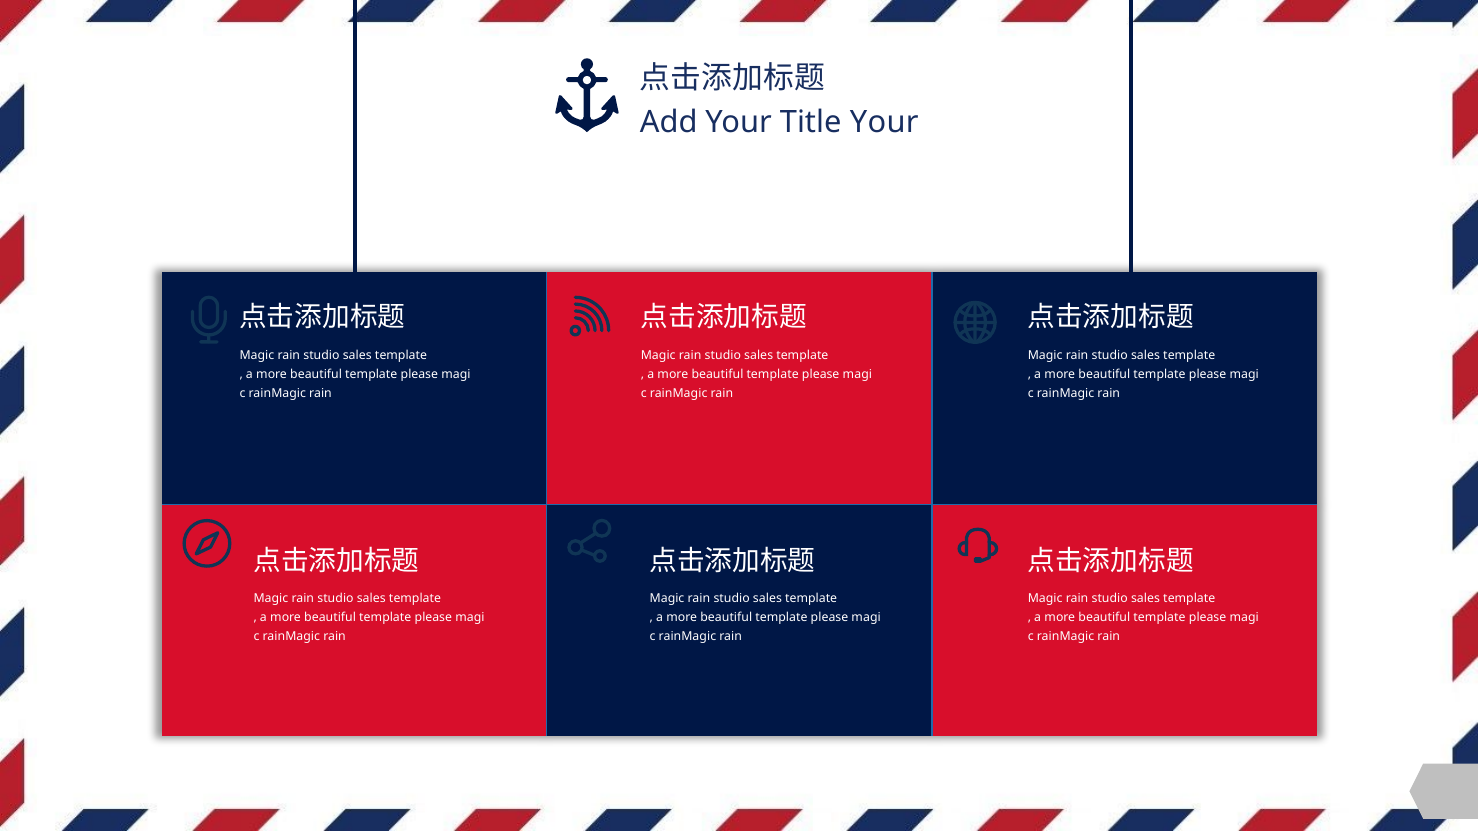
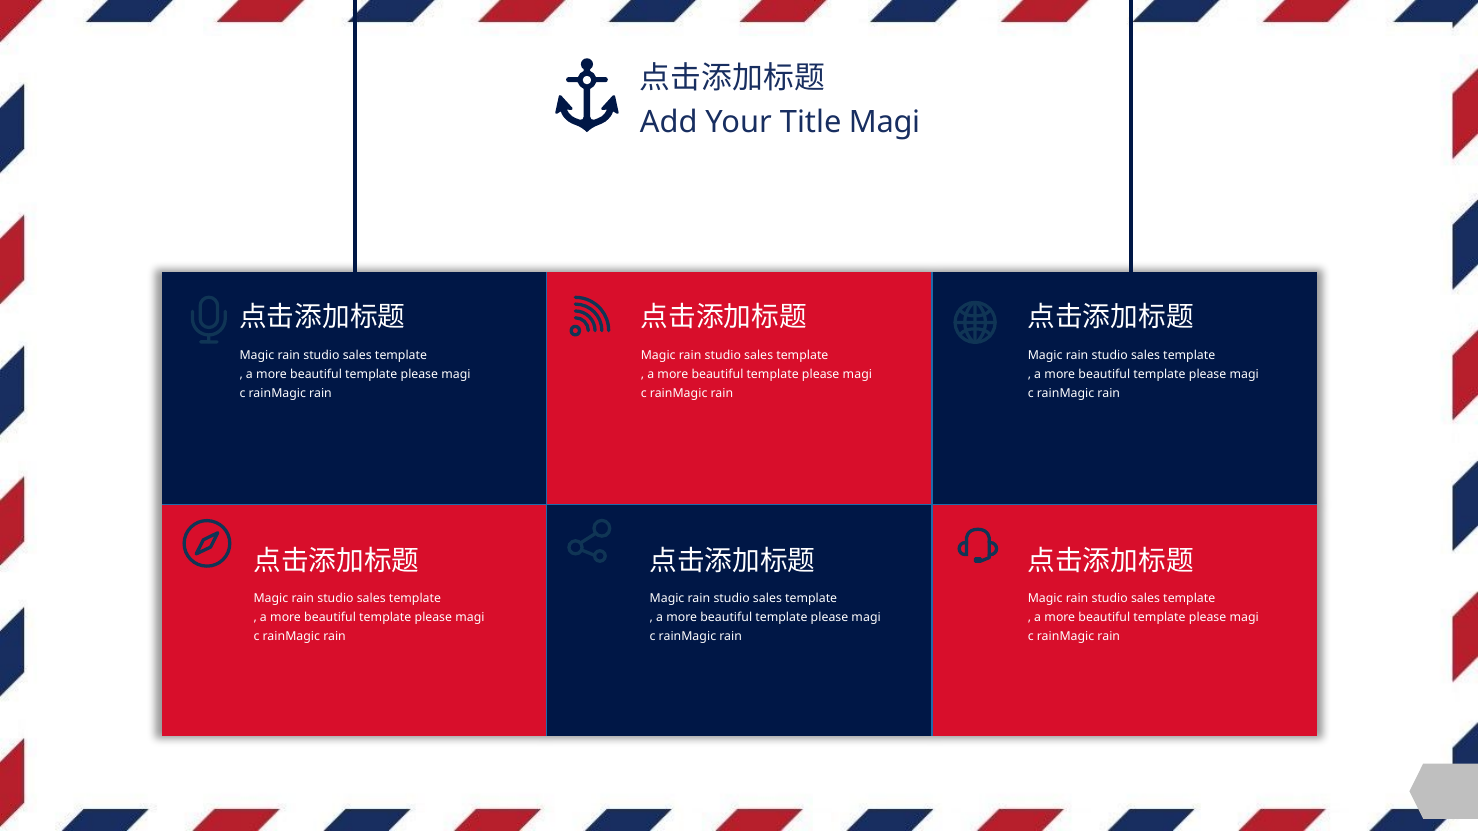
Title Your: Your -> Magi
